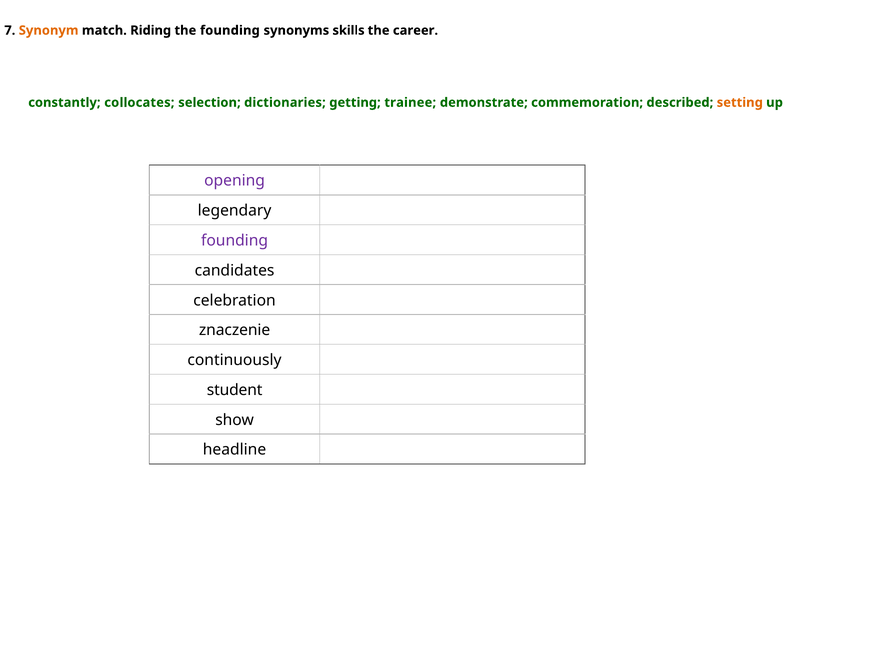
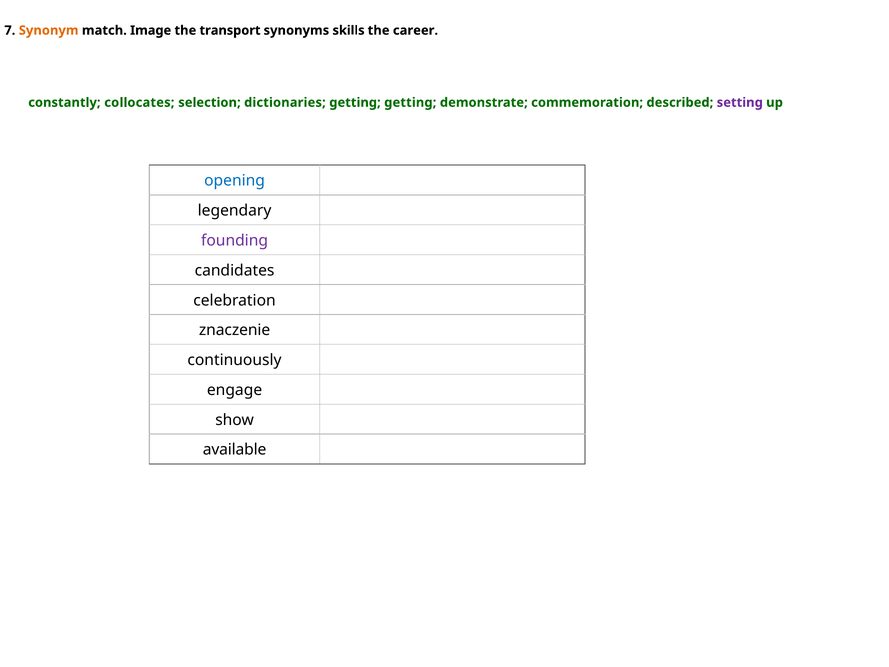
Riding: Riding -> Image
the founding: founding -> transport
getting trainee: trainee -> getting
setting colour: orange -> purple
opening colour: purple -> blue
student: student -> engage
headline: headline -> available
